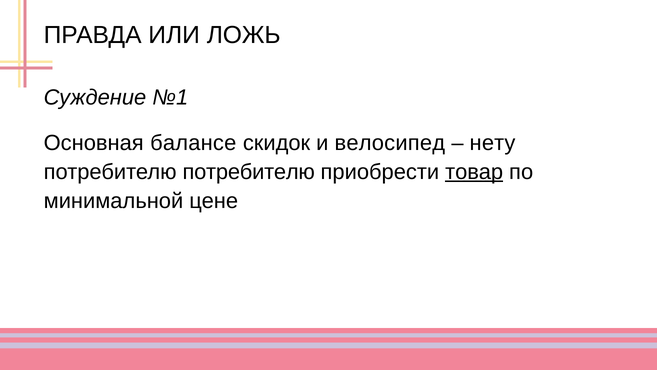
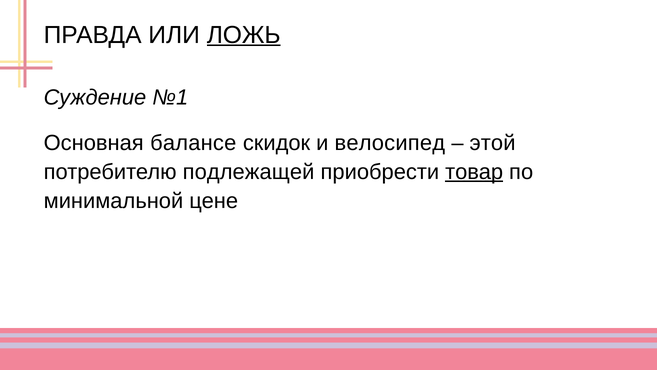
ЛОЖЬ underline: none -> present
нету: нету -> этой
потребителю потребителю: потребителю -> подлежащей
